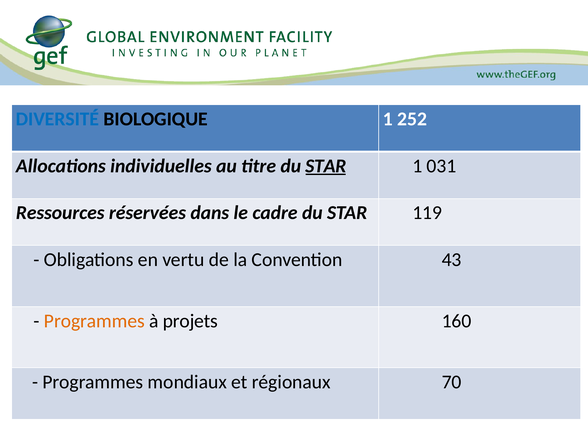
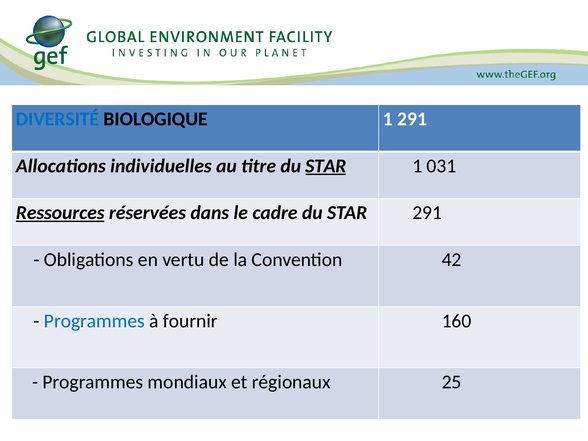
1 252: 252 -> 291
Ressources underline: none -> present
STAR 119: 119 -> 291
43: 43 -> 42
Programmes at (94, 321) colour: orange -> blue
projets: projets -> fournir
70: 70 -> 25
